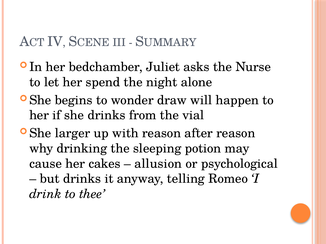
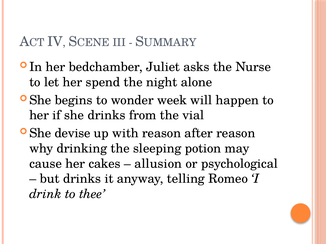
draw: draw -> week
larger: larger -> devise
